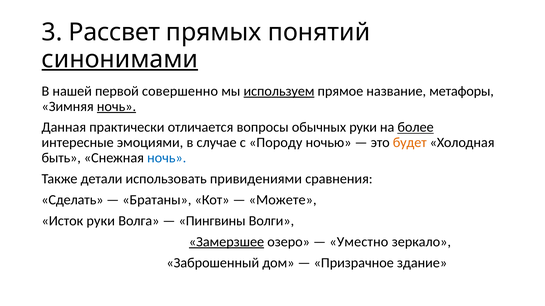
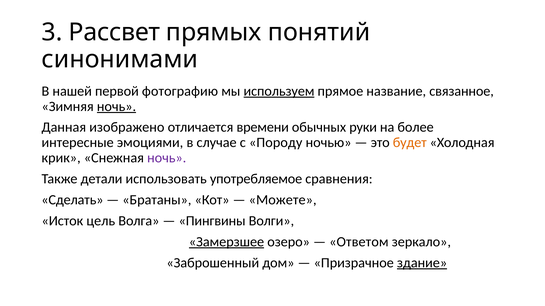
синонимами underline: present -> none
совершенно: совершенно -> фотографию
метафоры: метафоры -> связанное
практически: практически -> изображено
вопросы: вопросы -> времени
более underline: present -> none
быть: быть -> крик
ночь at (167, 158) colour: blue -> purple
привидениями: привидениями -> употребляемое
Исток руки: руки -> цель
Уместно: Уместно -> Ответом
здание underline: none -> present
